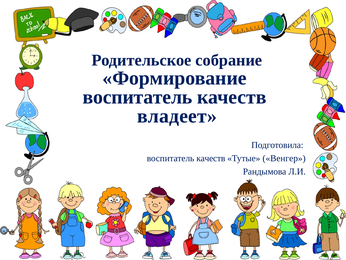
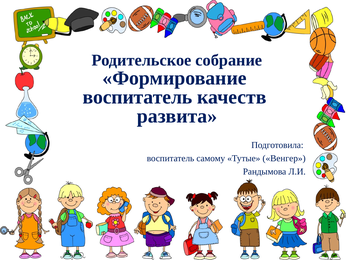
владеет: владеет -> развита
качеств at (211, 158): качеств -> самому
